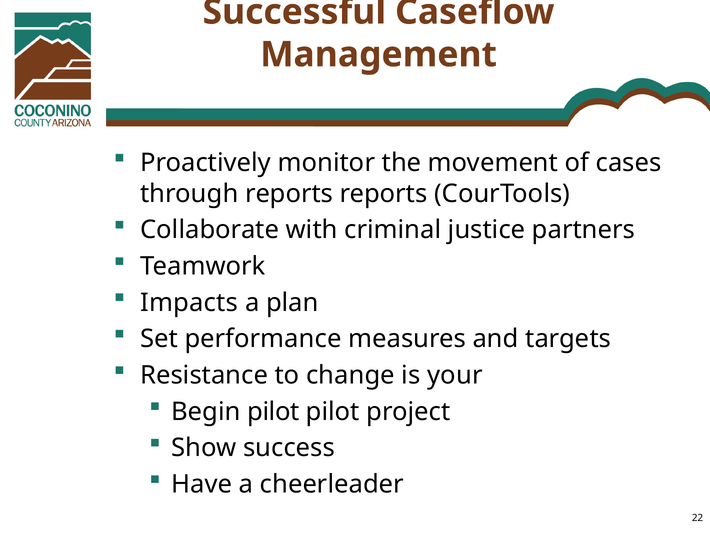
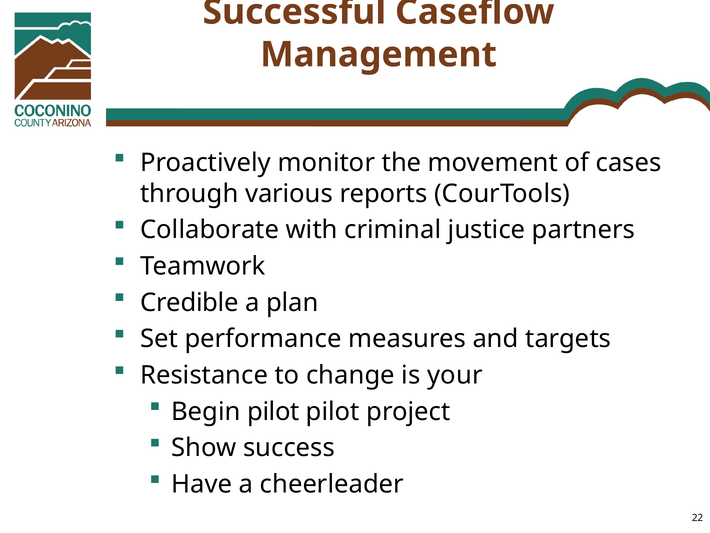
through reports: reports -> various
Impacts: Impacts -> Credible
